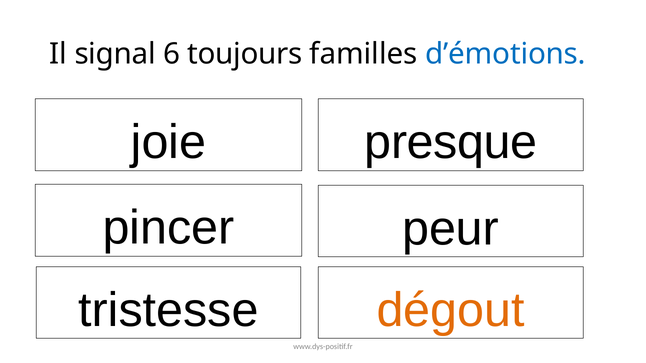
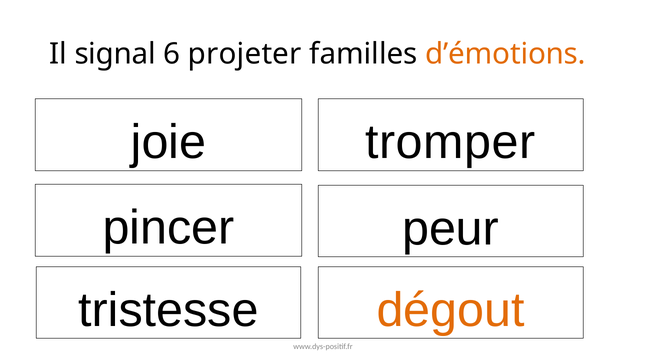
toujours: toujours -> projeter
d’émotions colour: blue -> orange
presque: presque -> tromper
